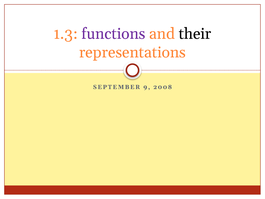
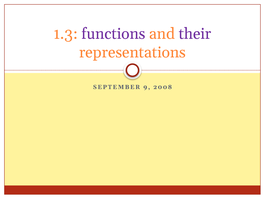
their colour: black -> purple
